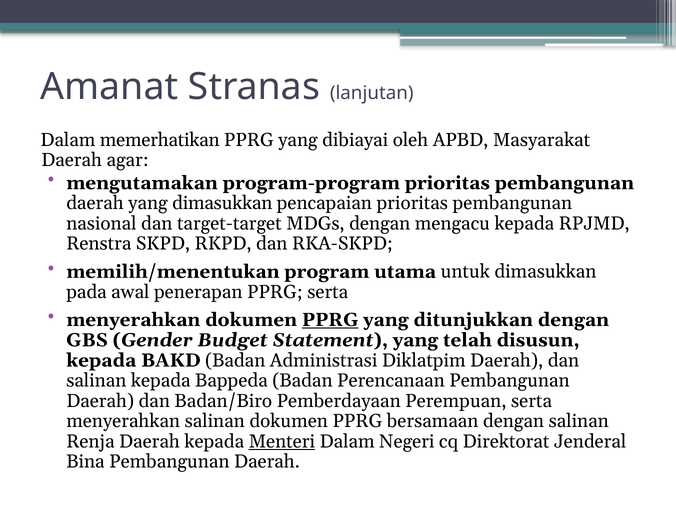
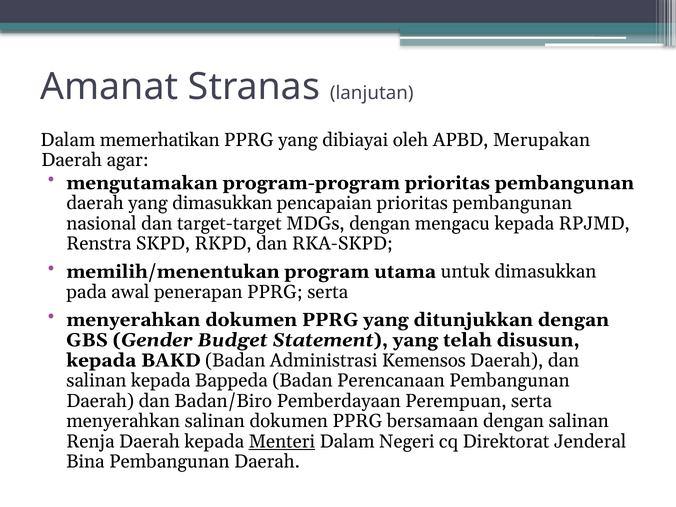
Masyarakat: Masyarakat -> Merupakan
PPRG at (330, 320) underline: present -> none
Diklatpim: Diklatpim -> Kemensos
